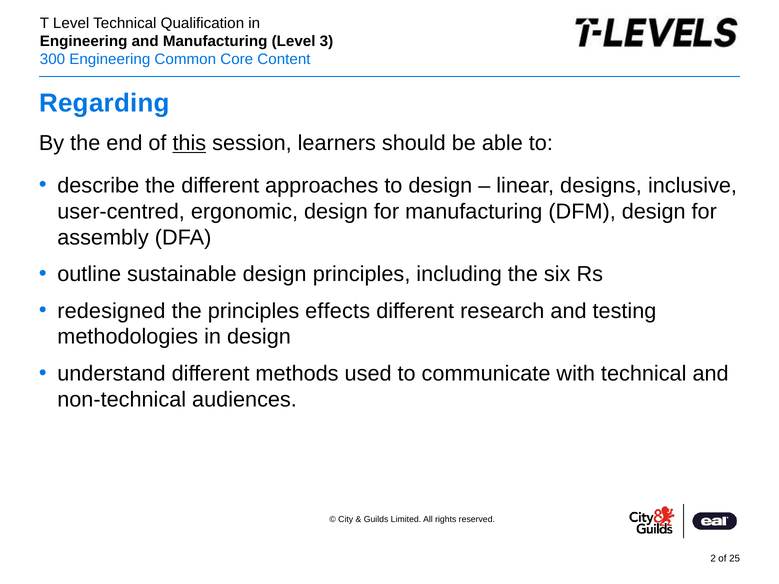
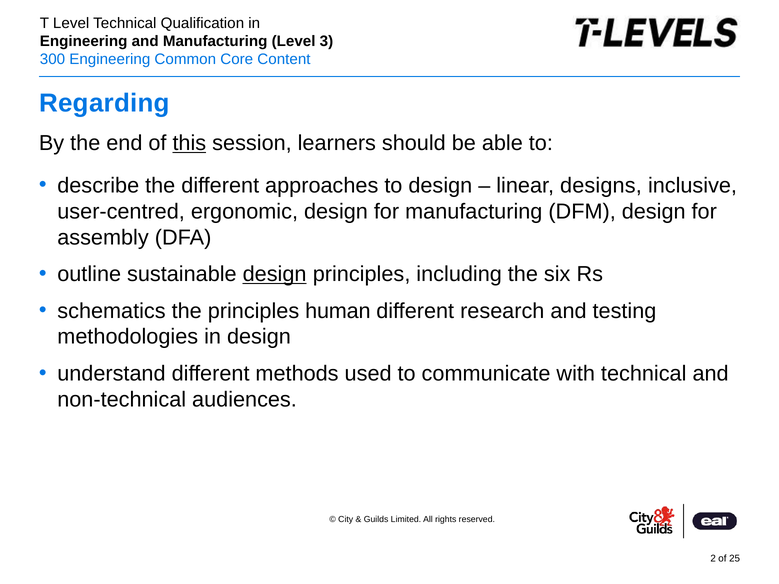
design at (275, 274) underline: none -> present
redesigned: redesigned -> schematics
effects: effects -> human
